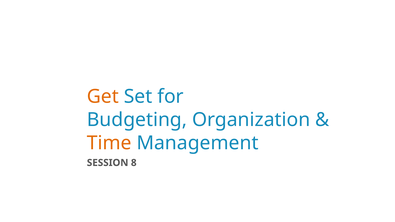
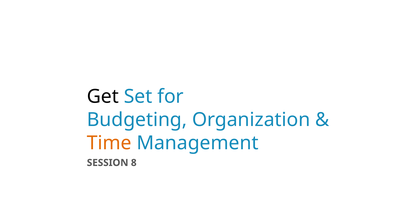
Get colour: orange -> black
